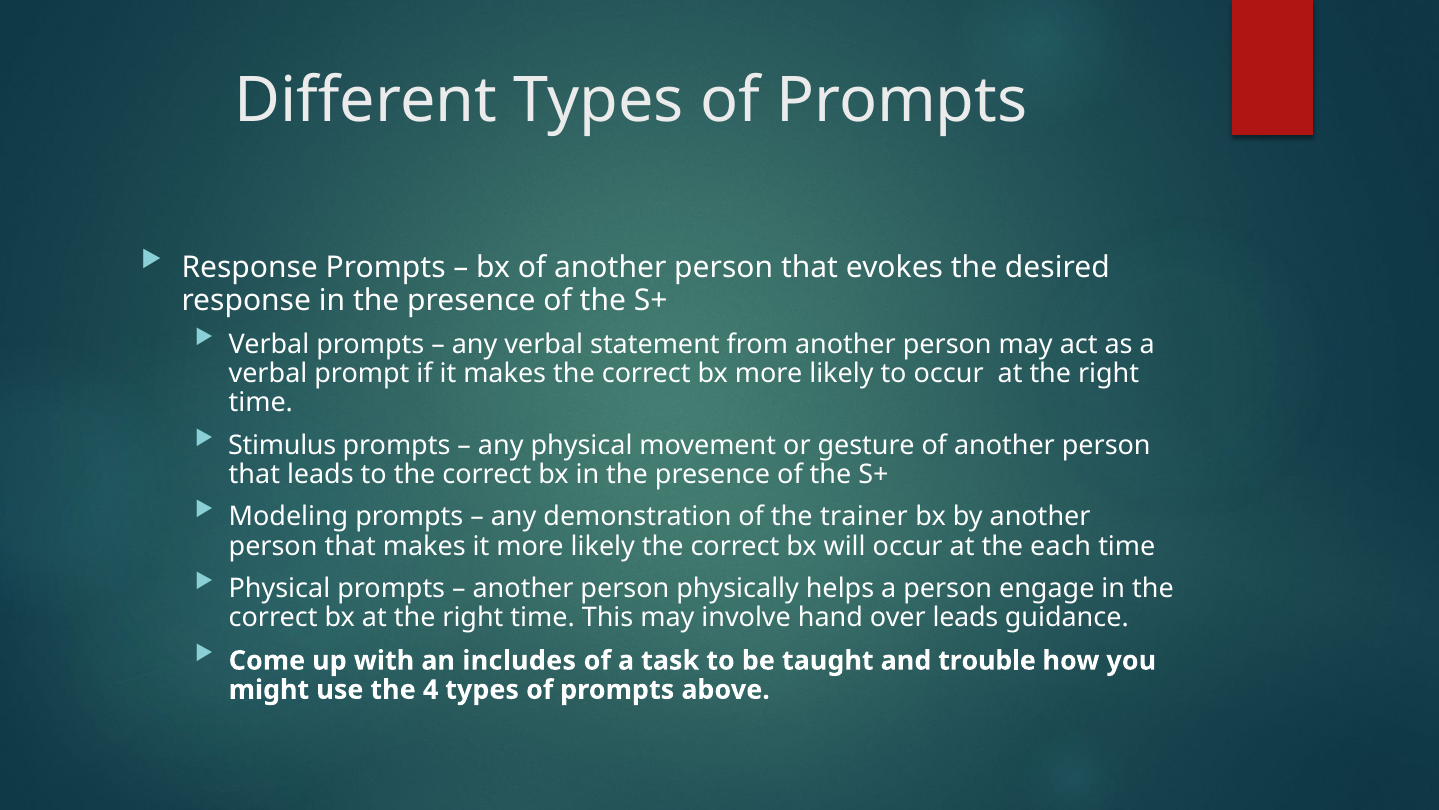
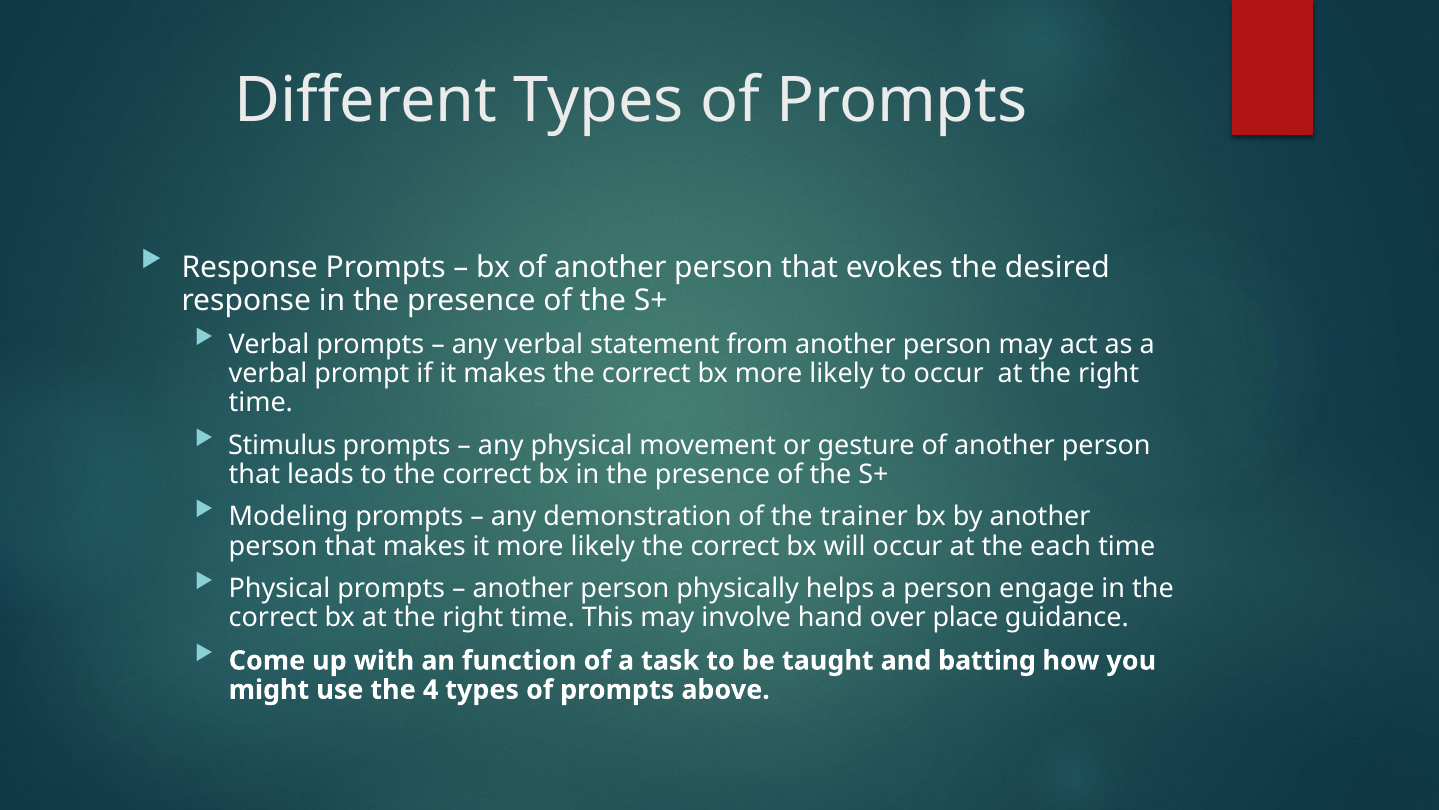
over leads: leads -> place
includes: includes -> function
trouble: trouble -> batting
